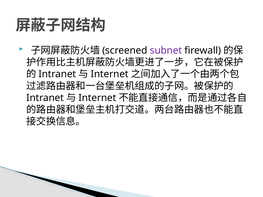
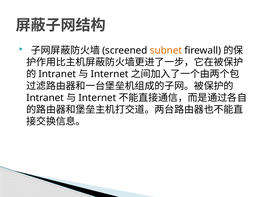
subnet colour: purple -> orange
